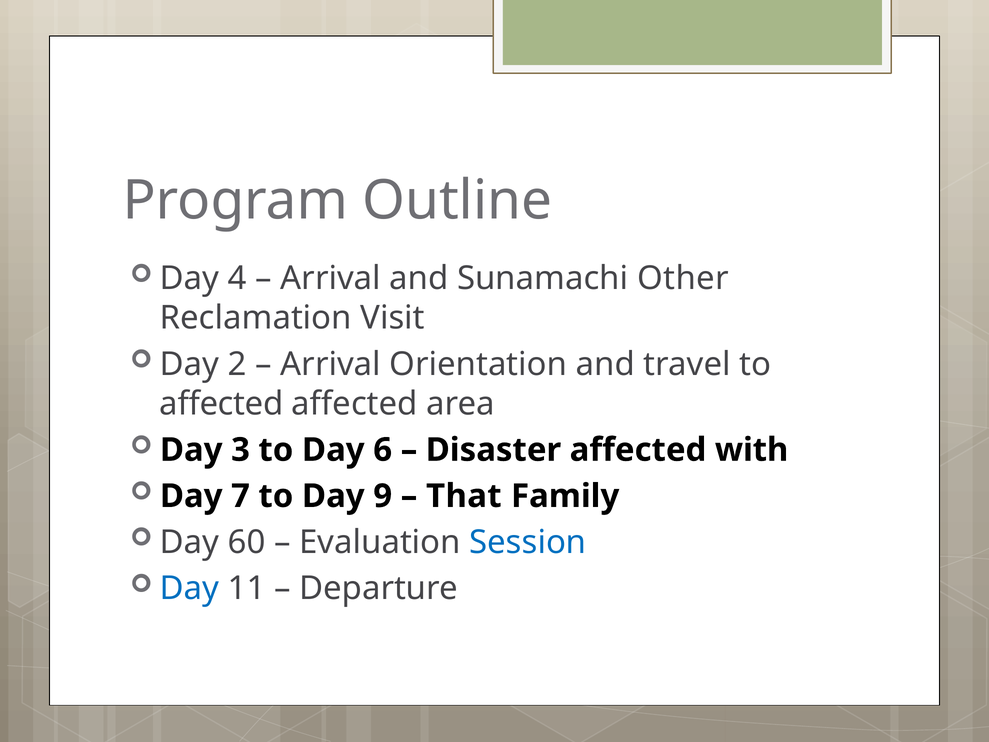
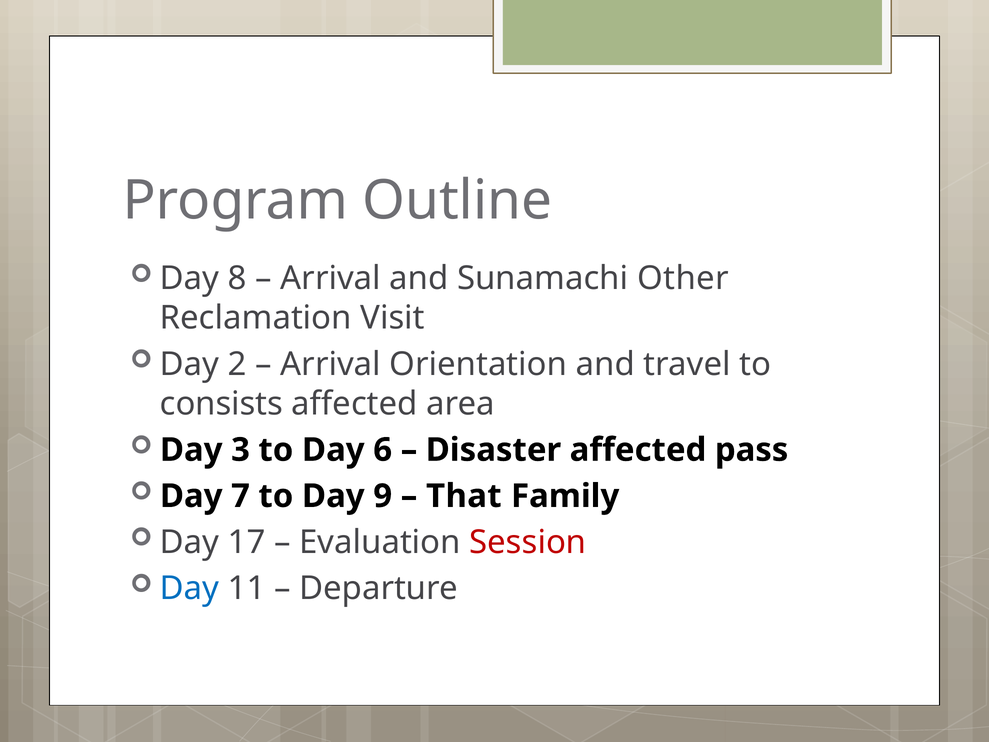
4: 4 -> 8
affected at (221, 404): affected -> consists
with: with -> pass
60: 60 -> 17
Session colour: blue -> red
